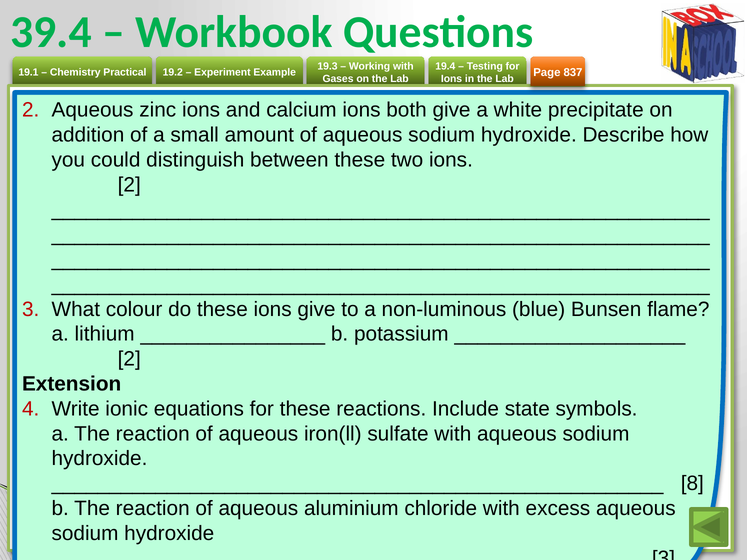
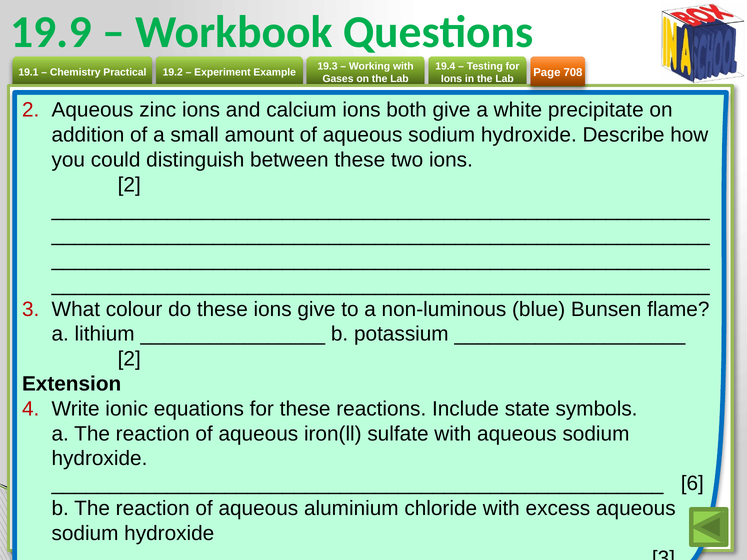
39.4: 39.4 -> 19.9
837: 837 -> 708
8: 8 -> 6
